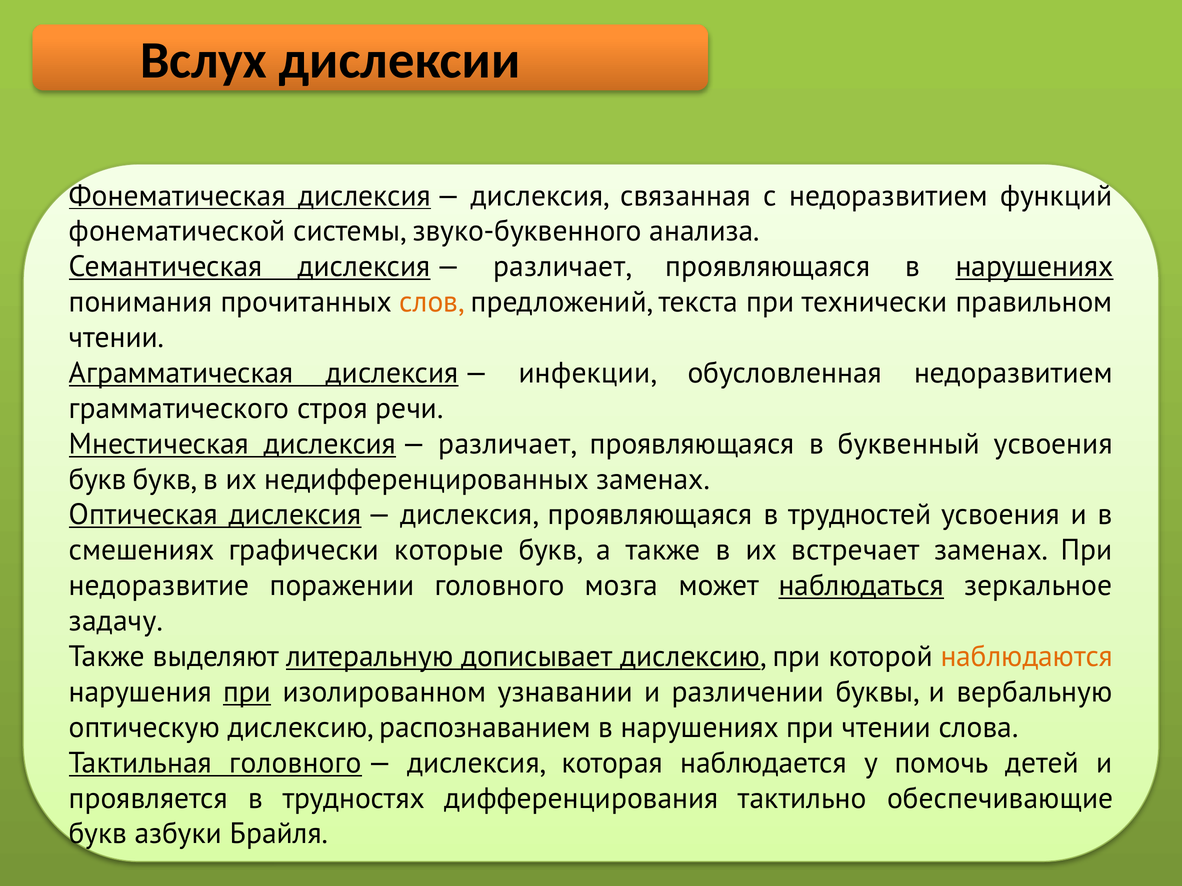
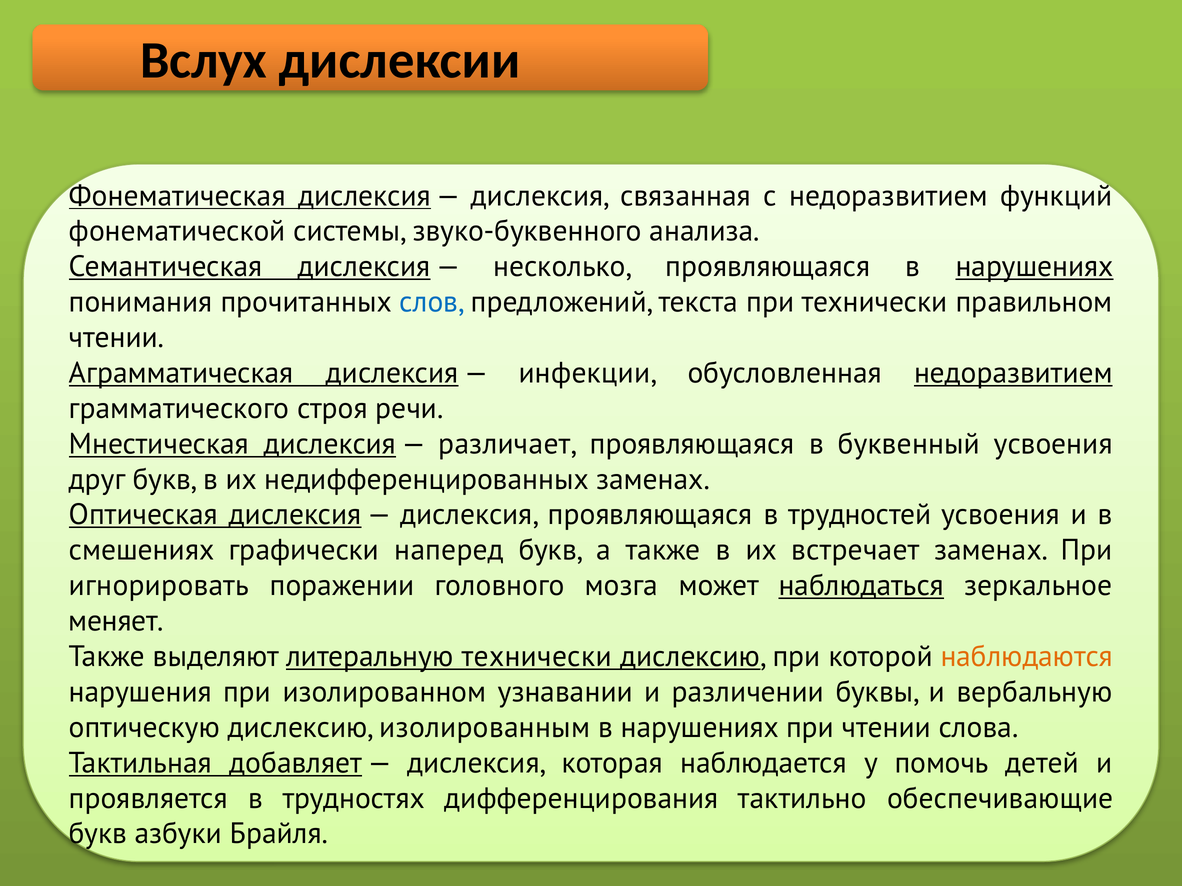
различает at (563, 267): различает -> несколько
слов colour: orange -> blue
недоразвитием at (1013, 373) underline: none -> present
букв at (97, 480): букв -> друг
которые: которые -> наперед
недоразвитие: недоразвитие -> игнорировать
задачу: задачу -> меняет
литеральную дописывает: дописывает -> технически
при at (247, 692) underline: present -> none
распознаванием: распознаванием -> изолированным
Тактильная головного: головного -> добавляет
